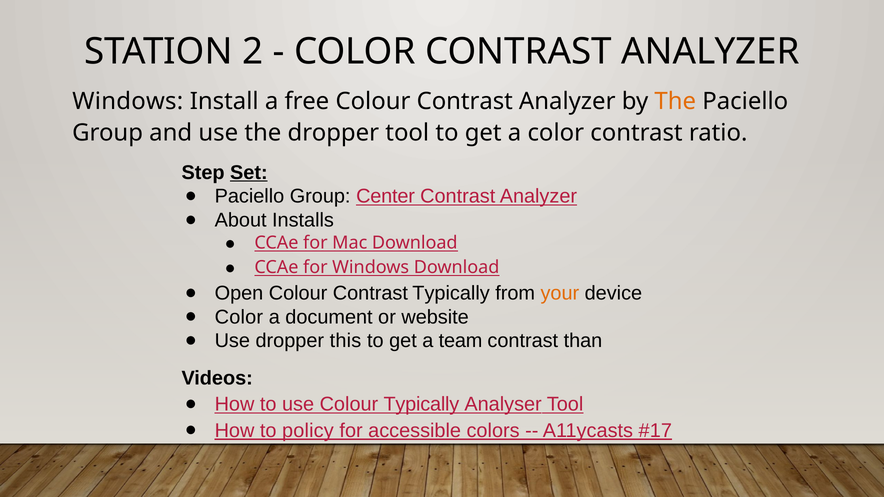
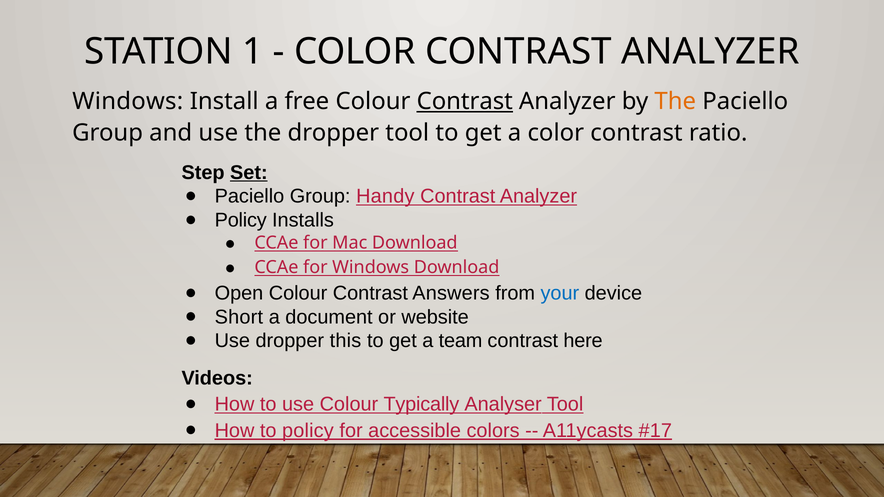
2: 2 -> 1
Contrast at (465, 101) underline: none -> present
Center: Center -> Handy
About at (241, 220): About -> Policy
Contrast Typically: Typically -> Answers
your colour: orange -> blue
Color at (239, 317): Color -> Short
than: than -> here
